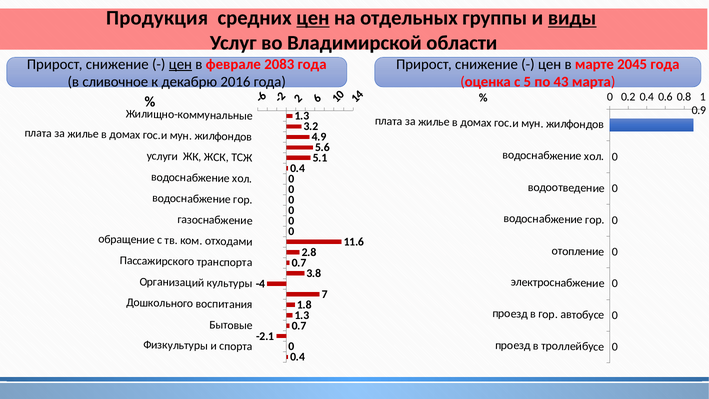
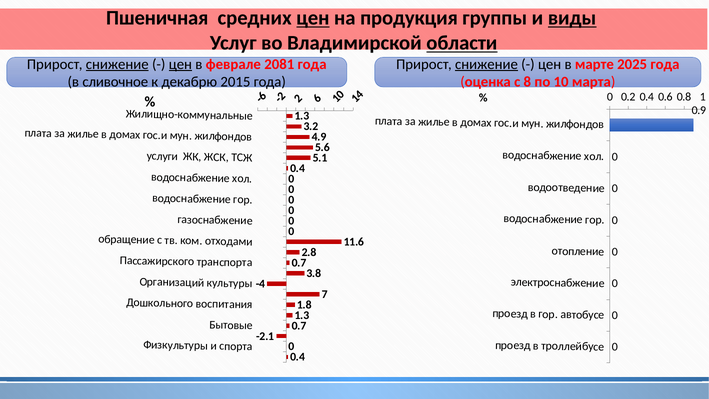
Продукция: Продукция -> Пшеничная
отдельных: отдельных -> продукция
области underline: none -> present
снижение at (117, 64) underline: none -> present
2083: 2083 -> 2081
снижение at (486, 64) underline: none -> present
2045: 2045 -> 2025
2016: 2016 -> 2015
5: 5 -> 8
43: 43 -> 10
